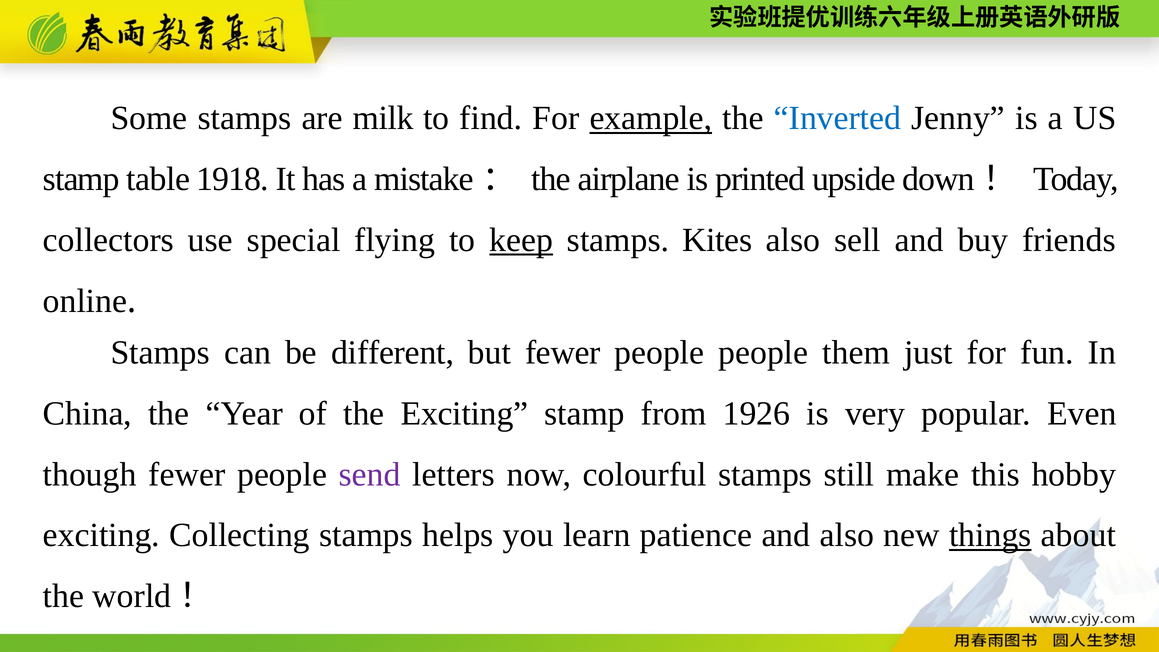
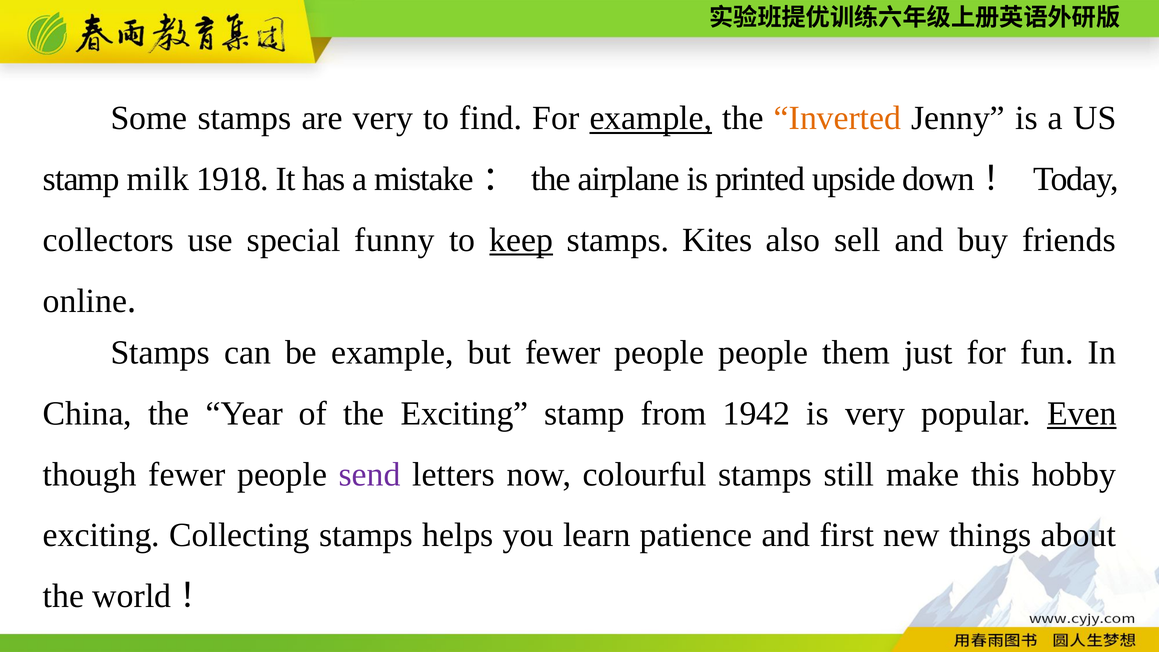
are milk: milk -> very
Inverted colour: blue -> orange
table: table -> milk
flying: flying -> funny
be different: different -> example
1926: 1926 -> 1942
Even underline: none -> present
and also: also -> first
things underline: present -> none
